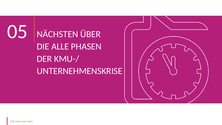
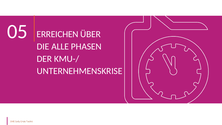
NÄCHSTEN: NÄCHSTEN -> ERREICHEN
